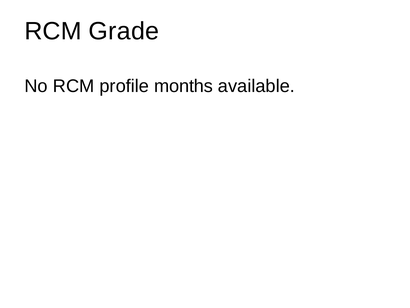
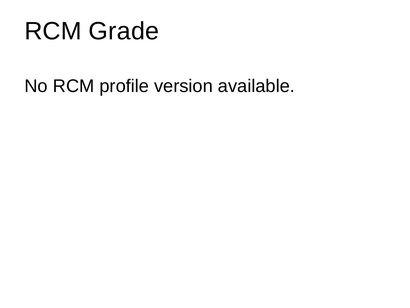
months: months -> version
